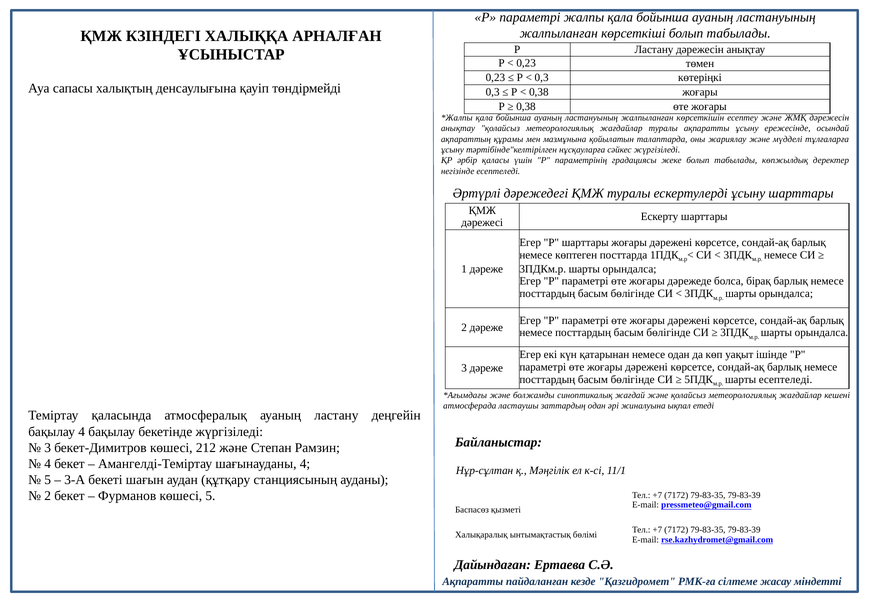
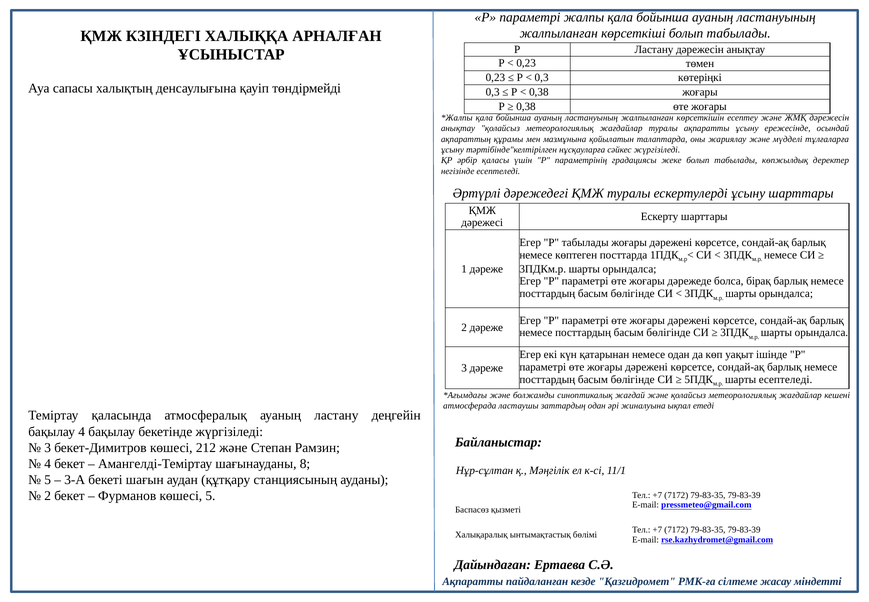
Р шарттары: шарттары -> табылады
шағынауданы 4: 4 -> 8
